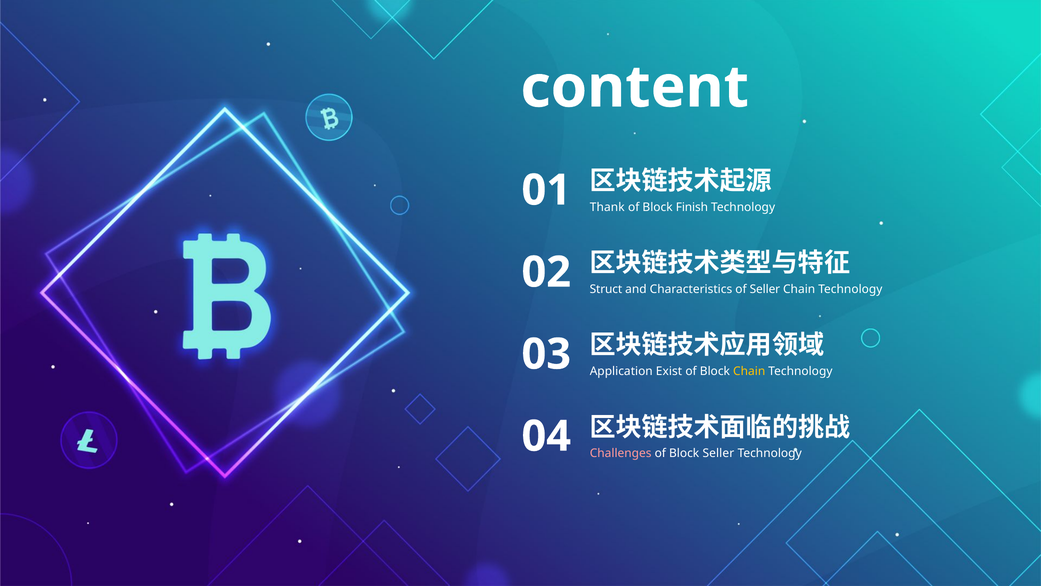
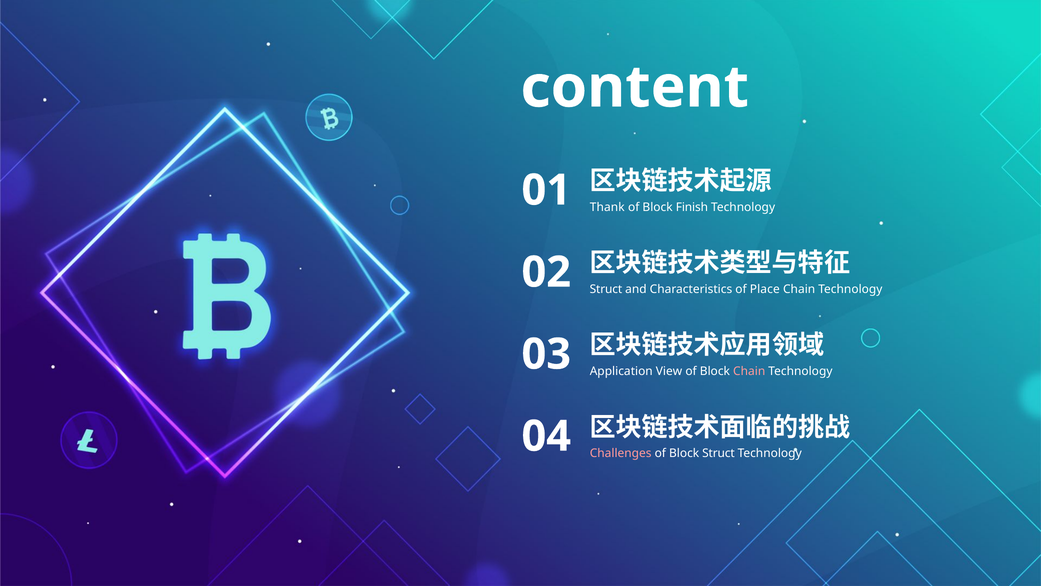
of Seller: Seller -> Place
Exist: Exist -> View
Chain at (749, 371) colour: yellow -> pink
Block Seller: Seller -> Struct
